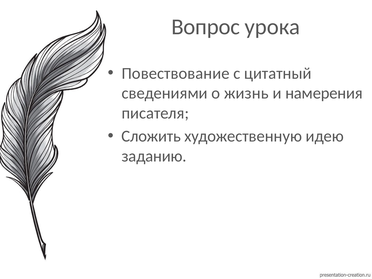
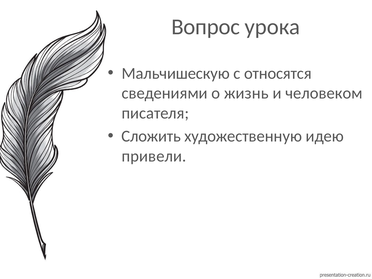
Повествование: Повествование -> Мальчишескую
цитатный: цитатный -> относятся
намерения: намерения -> человеком
заданию: заданию -> привели
